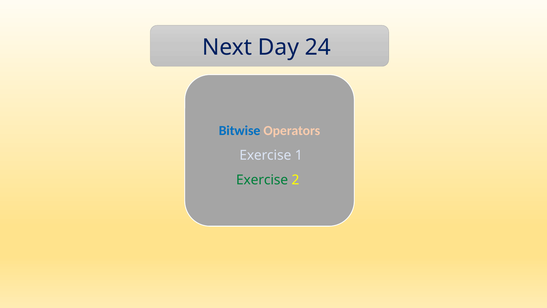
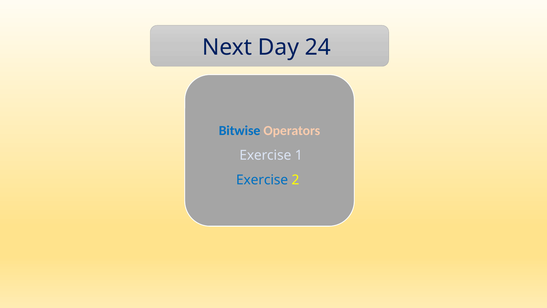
Exercise at (262, 180) colour: green -> blue
